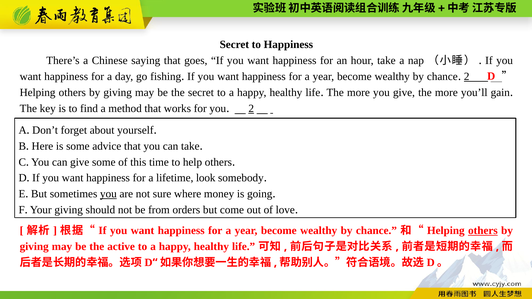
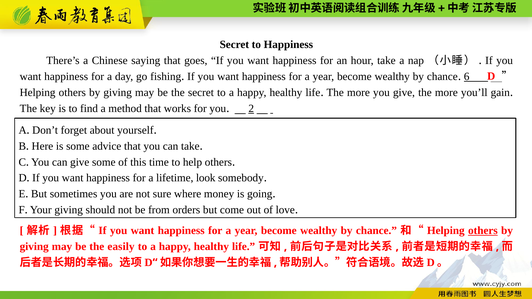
2 at (467, 77): 2 -> 6
you at (108, 194) underline: present -> none
active: active -> easily
